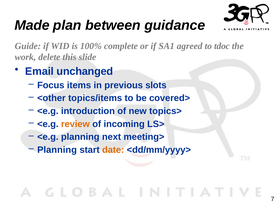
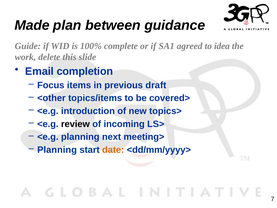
tdoc: tdoc -> idea
unchanged: unchanged -> completion
slots: slots -> draft
review colour: orange -> black
